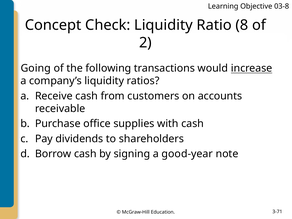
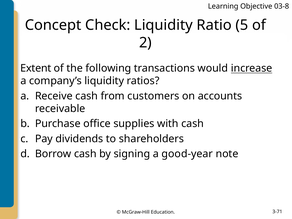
8: 8 -> 5
Going: Going -> Extent
